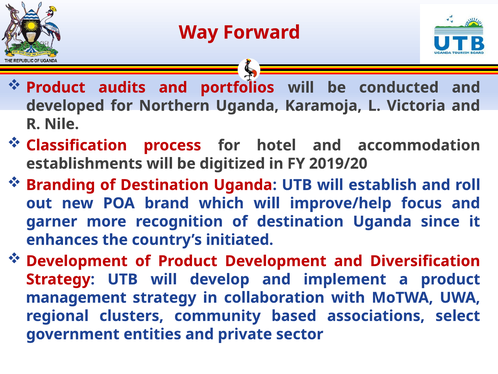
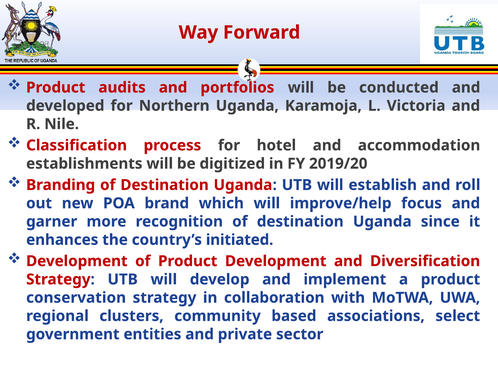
management: management -> conservation
